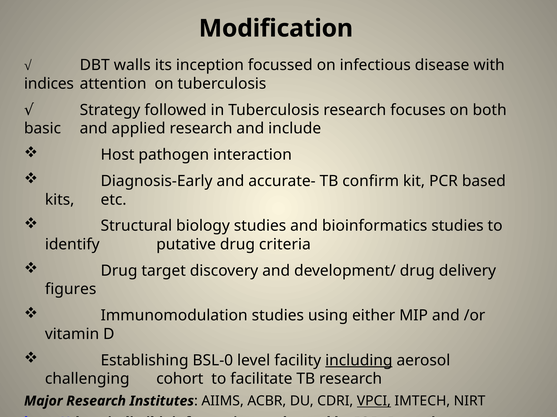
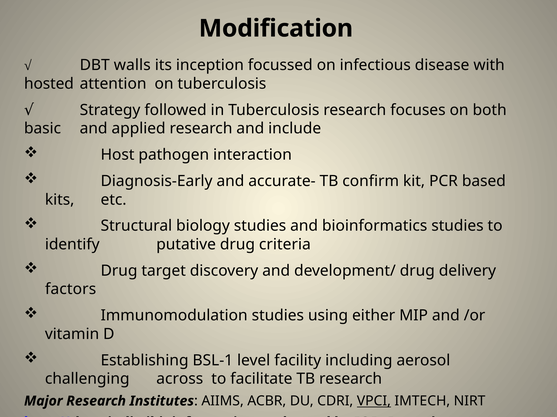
indices at (49, 84): indices -> hosted
figures: figures -> factors
BSL-0: BSL-0 -> BSL-1
including underline: present -> none
cohort: cohort -> across
